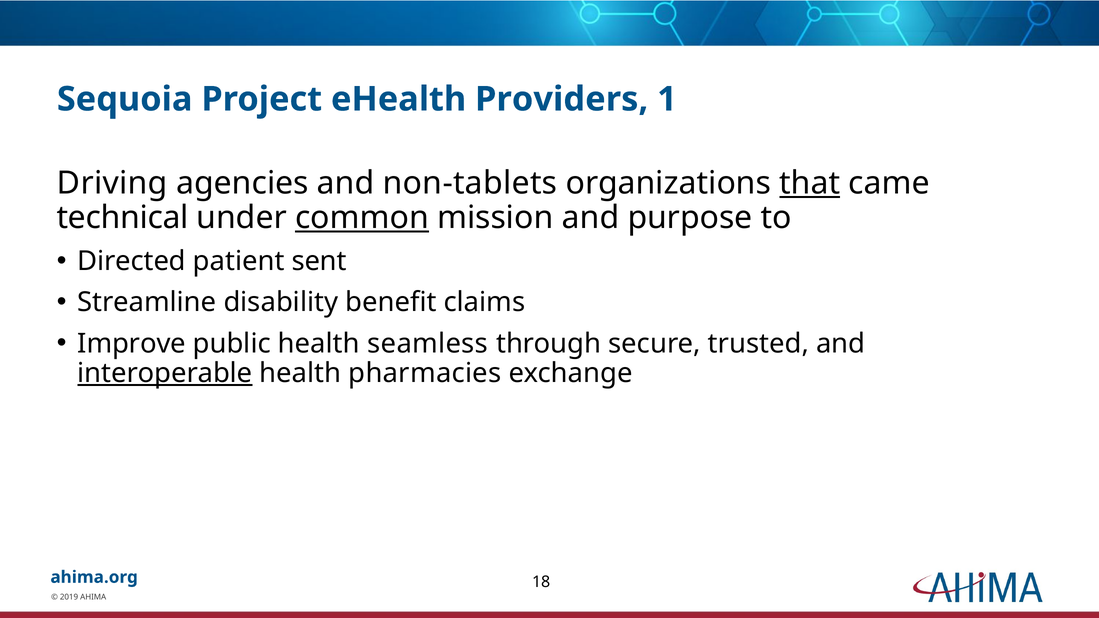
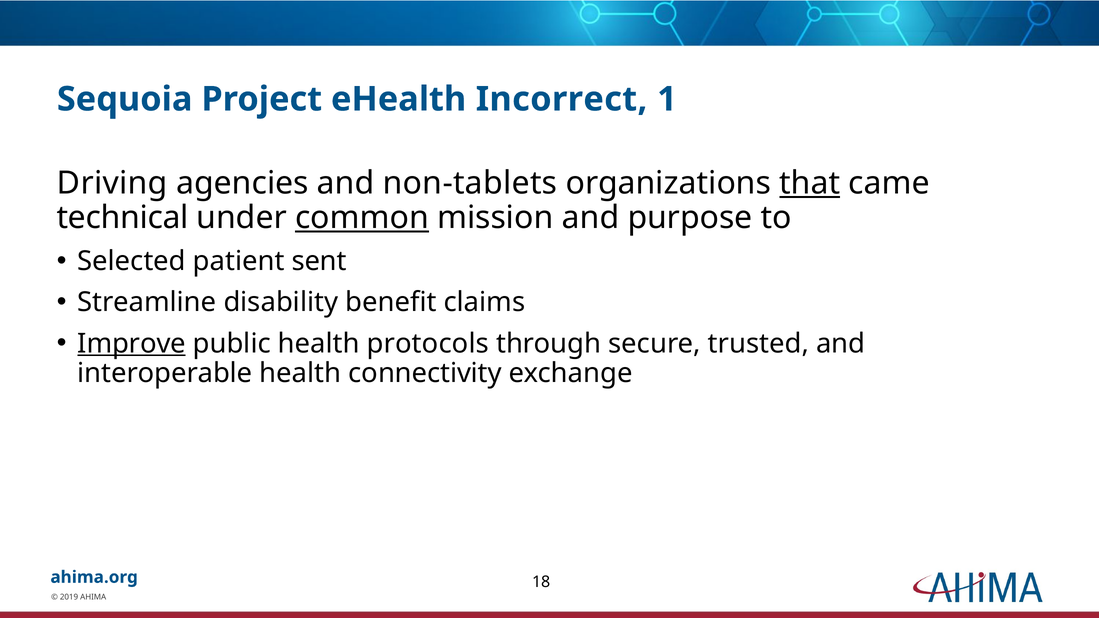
Providers: Providers -> Incorrect
Directed: Directed -> Selected
Improve underline: none -> present
seamless: seamless -> protocols
interoperable underline: present -> none
pharmacies: pharmacies -> connectivity
